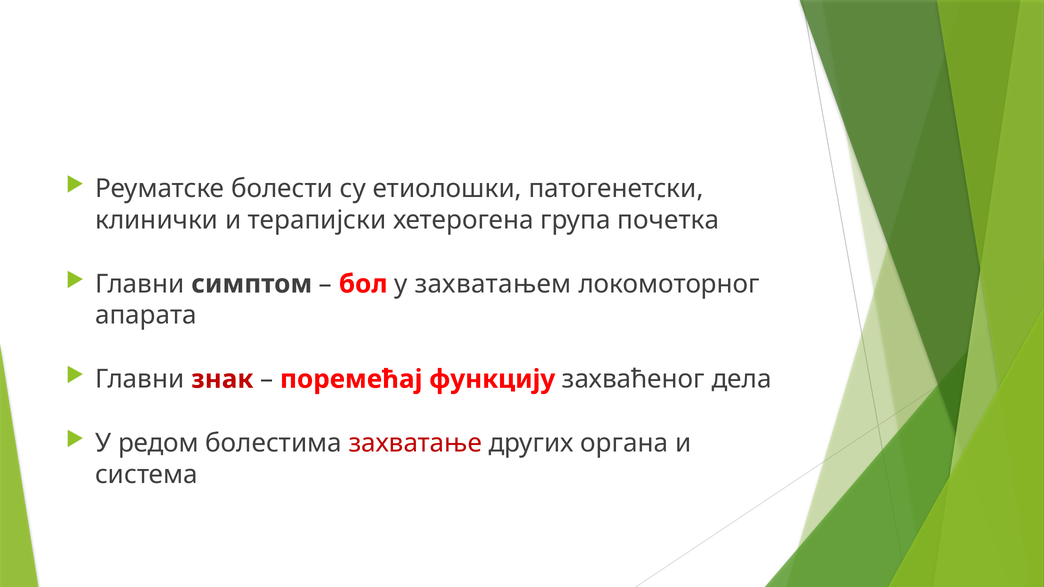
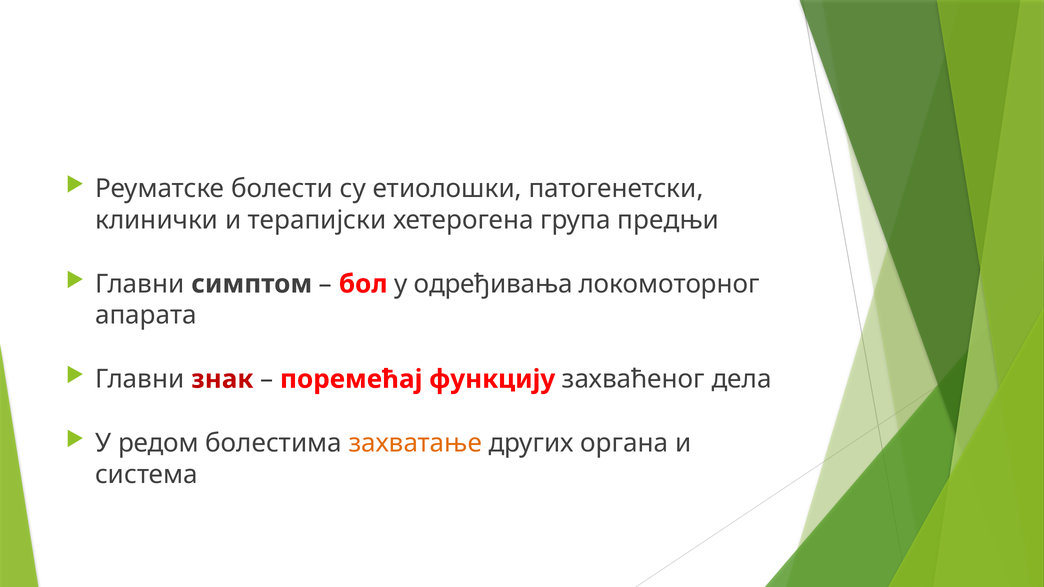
почетка: почетка -> предњи
захватањем: захватањем -> одређивања
захватање colour: red -> orange
